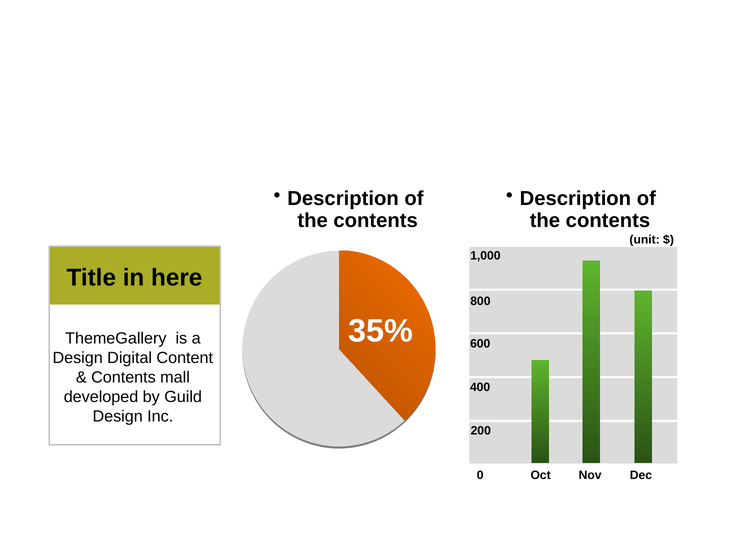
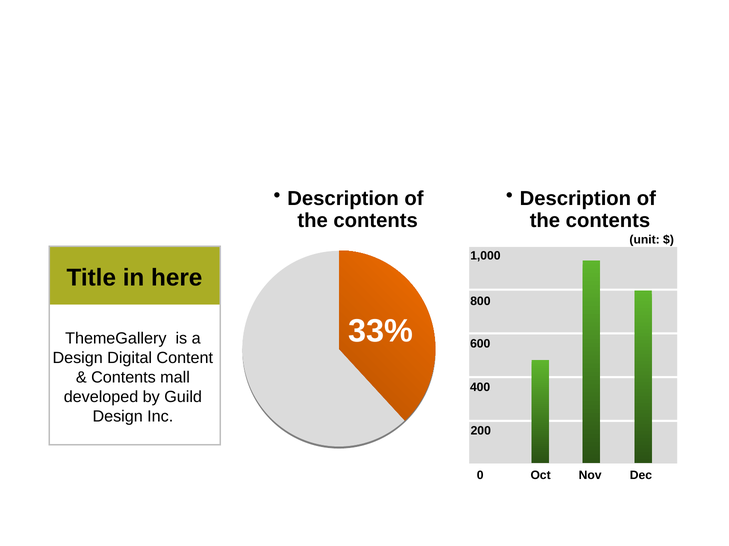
35%: 35% -> 33%
